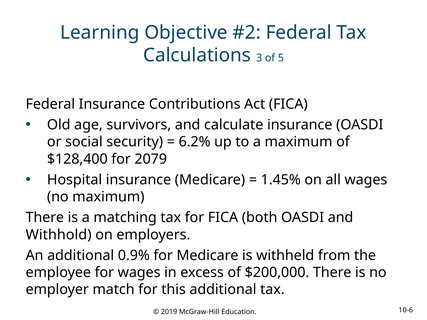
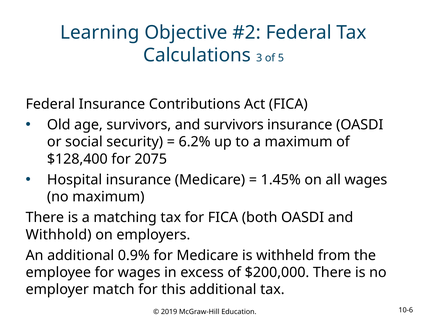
and calculate: calculate -> survivors
2079: 2079 -> 2075
